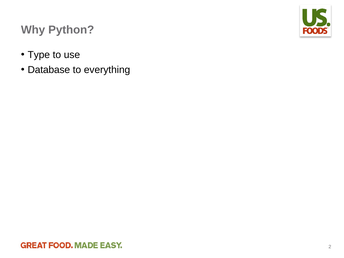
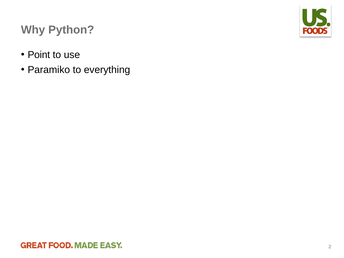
Type: Type -> Point
Database: Database -> Paramiko
